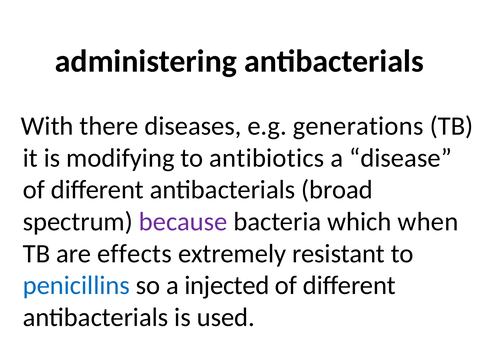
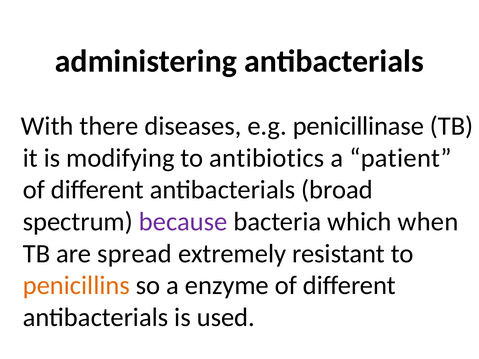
generations: generations -> penicillinase
disease: disease -> patient
effects: effects -> spread
penicillins colour: blue -> orange
injected: injected -> enzyme
